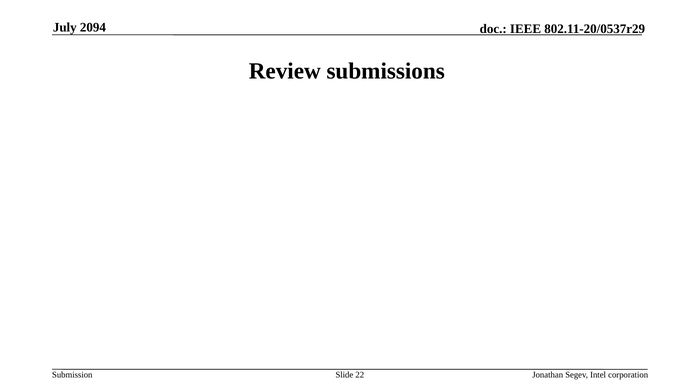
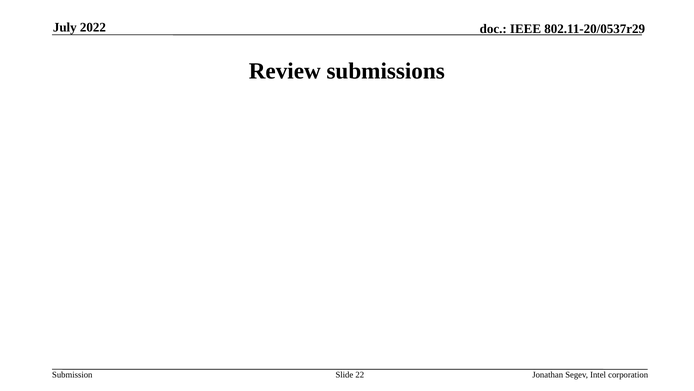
2094: 2094 -> 2022
